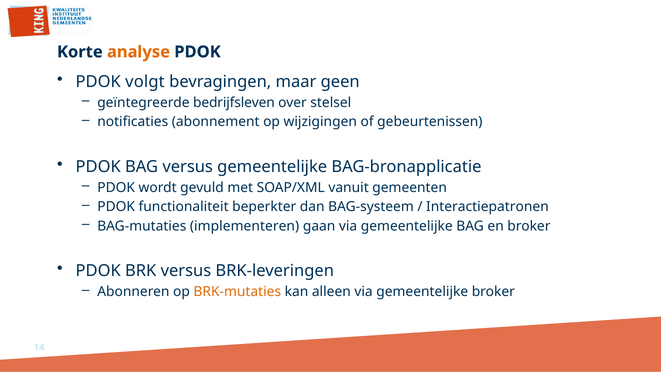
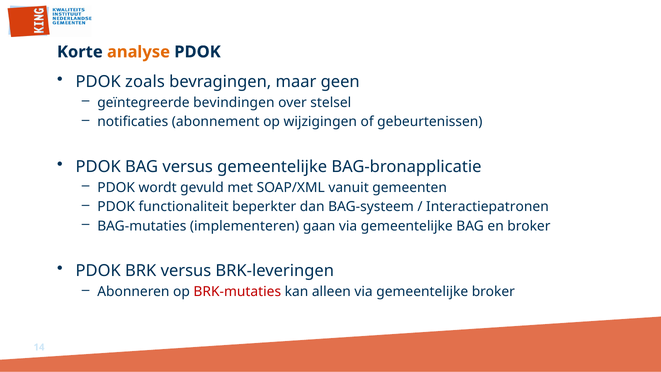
volgt: volgt -> zoals
bedrijfsleven: bedrijfsleven -> bevindingen
BRK-mutaties colour: orange -> red
